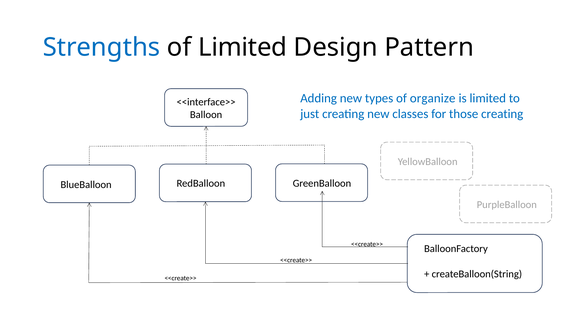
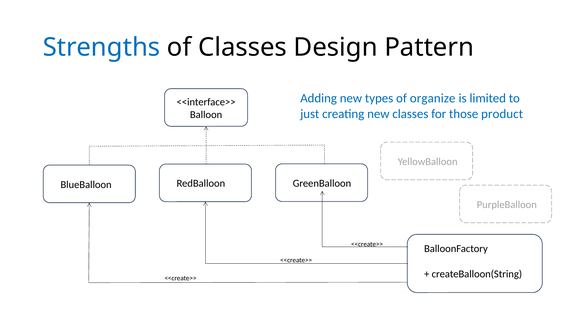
of Limited: Limited -> Classes
those creating: creating -> product
